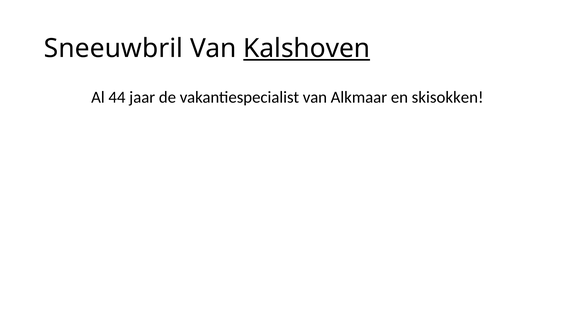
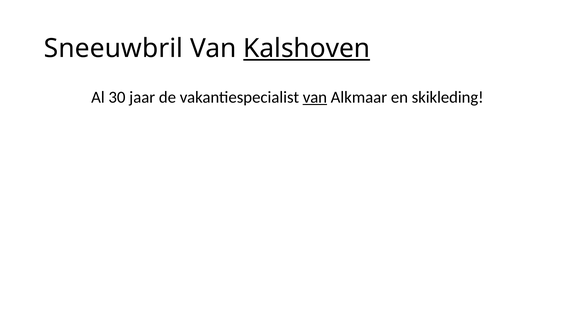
44: 44 -> 30
van at (315, 97) underline: none -> present
skisokken: skisokken -> skikleding
